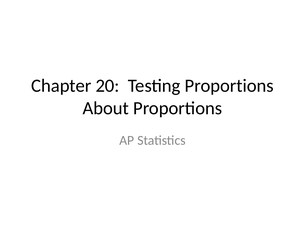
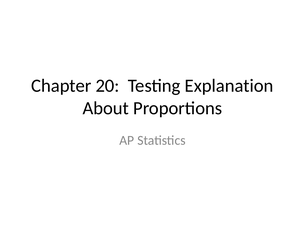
Testing Proportions: Proportions -> Explanation
